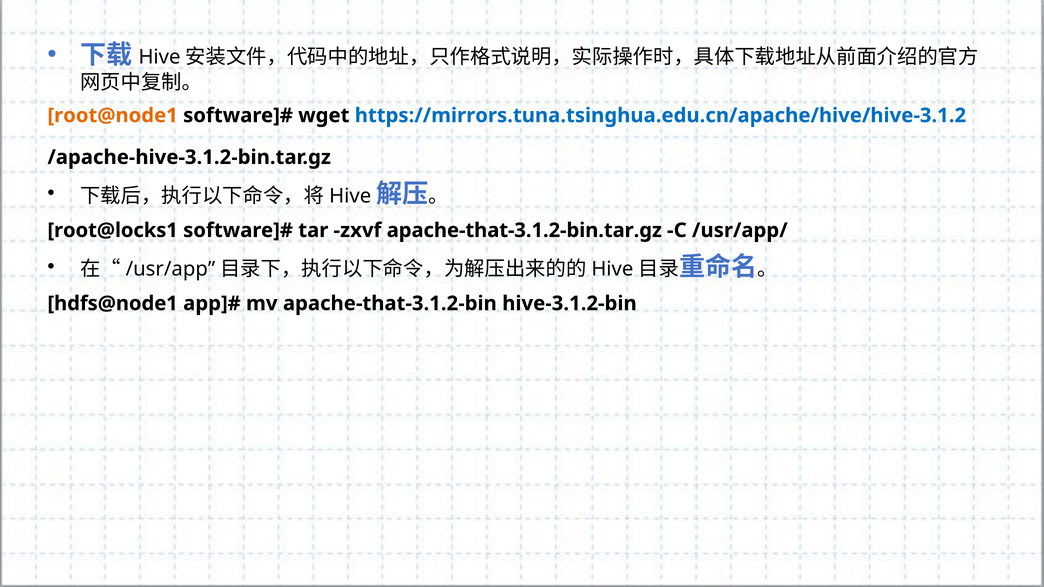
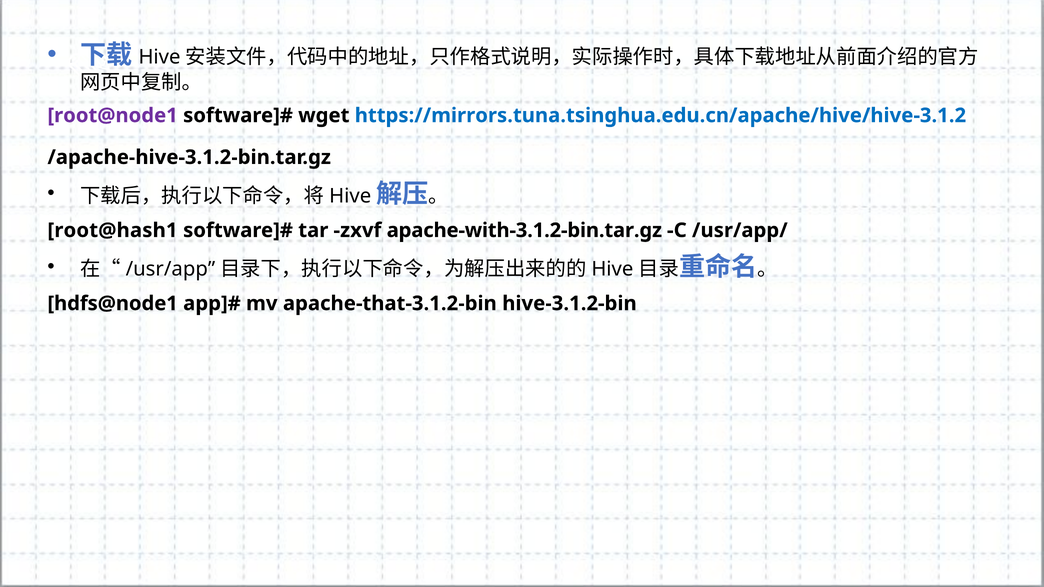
root@node1 colour: orange -> purple
root@locks1: root@locks1 -> root@hash1
apache-that-3.1.2-bin.tar.gz: apache-that-3.1.2-bin.tar.gz -> apache-with-3.1.2-bin.tar.gz
